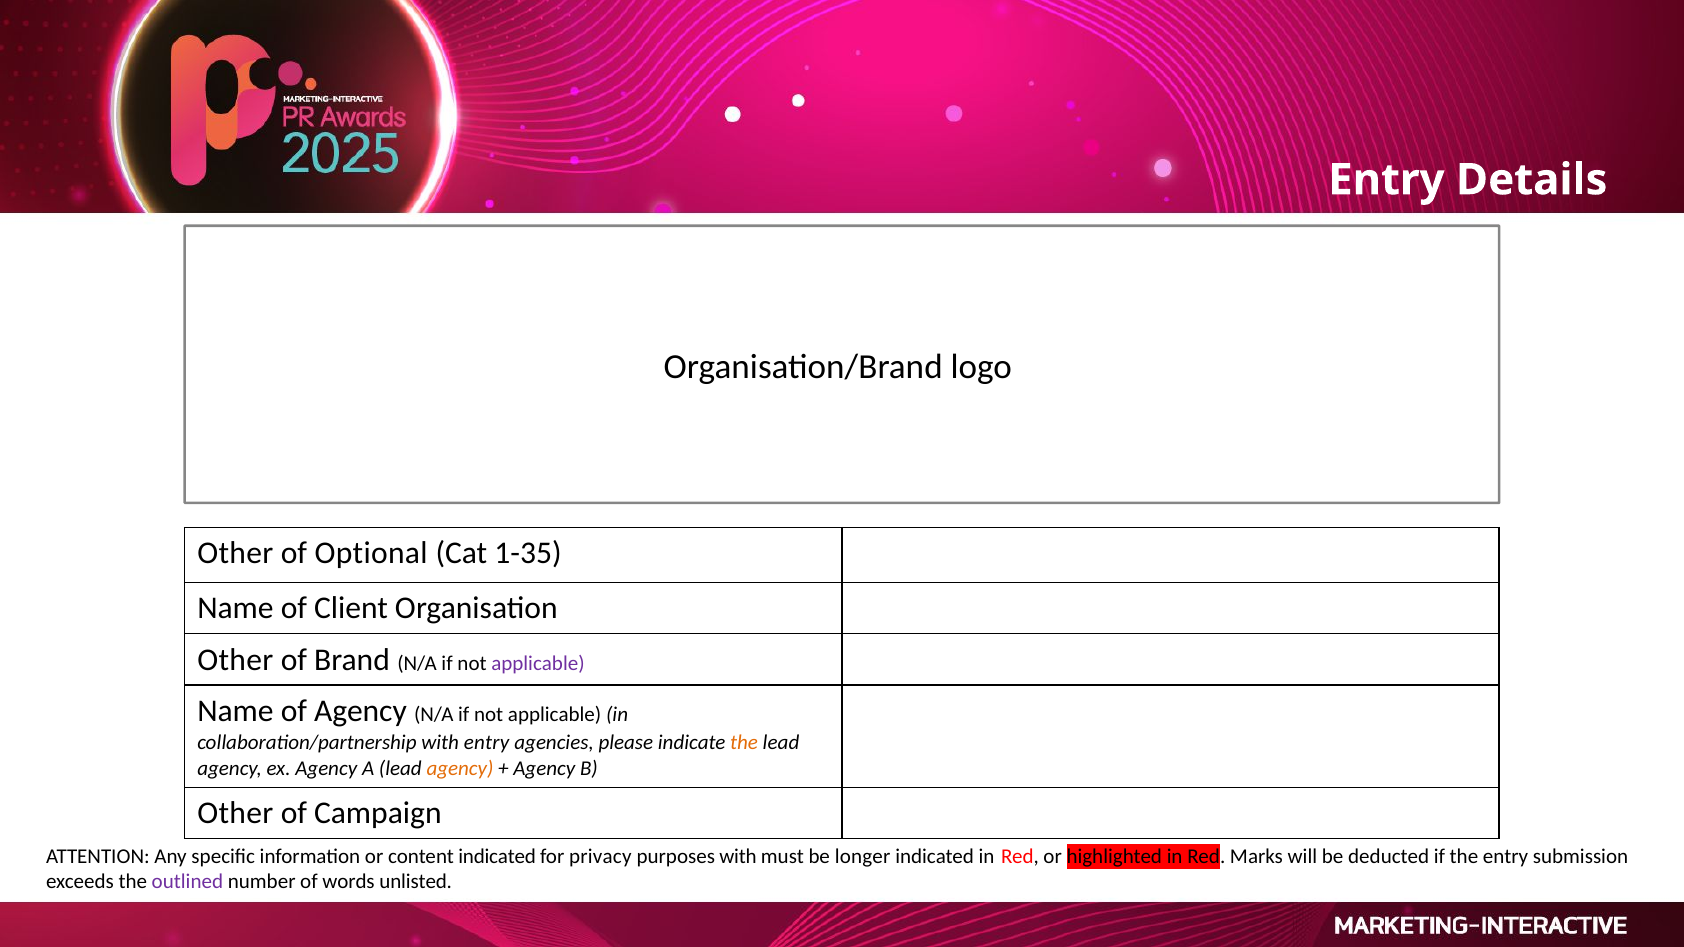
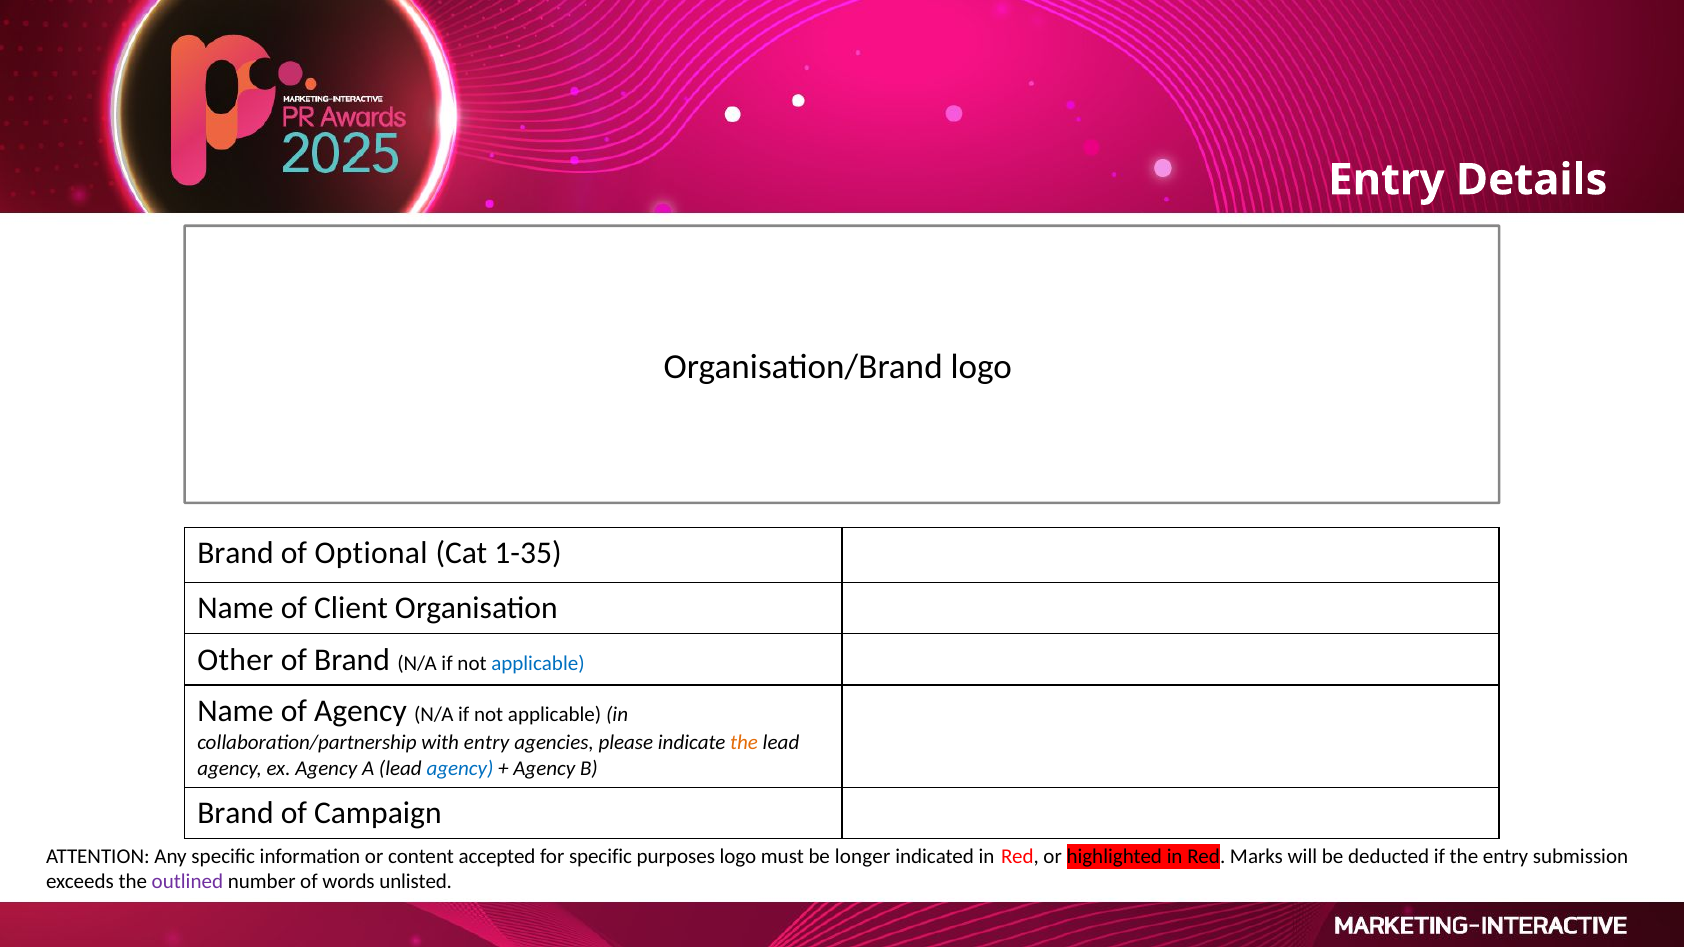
Other at (235, 554): Other -> Brand
applicable at (538, 663) colour: purple -> blue
agency at (460, 769) colour: orange -> blue
Other at (235, 814): Other -> Brand
content indicated: indicated -> accepted
for privacy: privacy -> specific
purposes with: with -> logo
